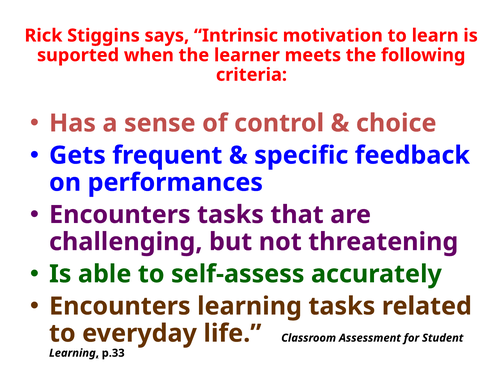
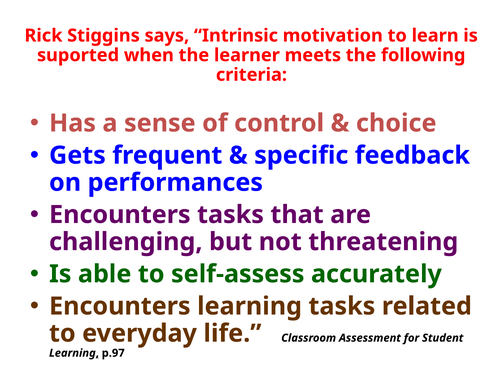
p.33: p.33 -> p.97
